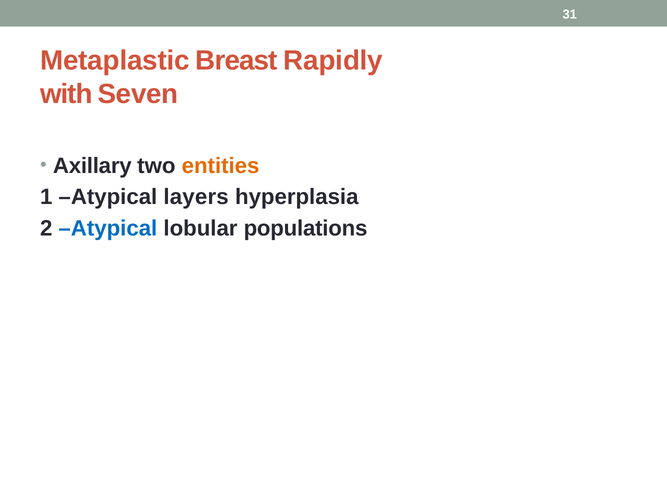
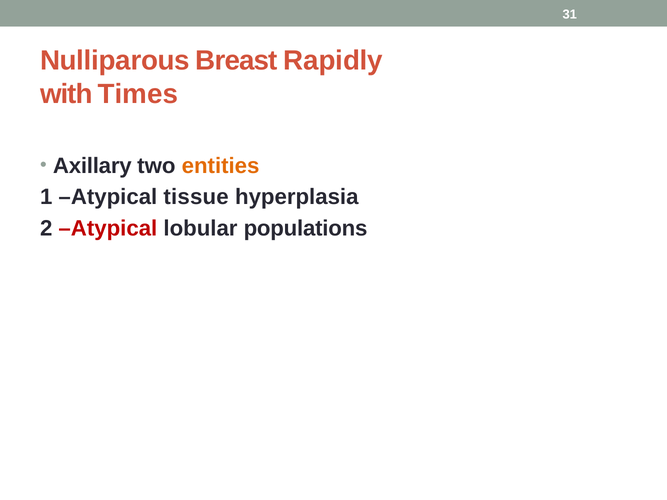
Metaplastic: Metaplastic -> Nulliparous
Seven: Seven -> Times
layers: layers -> tissue
Atypical at (108, 228) colour: blue -> red
